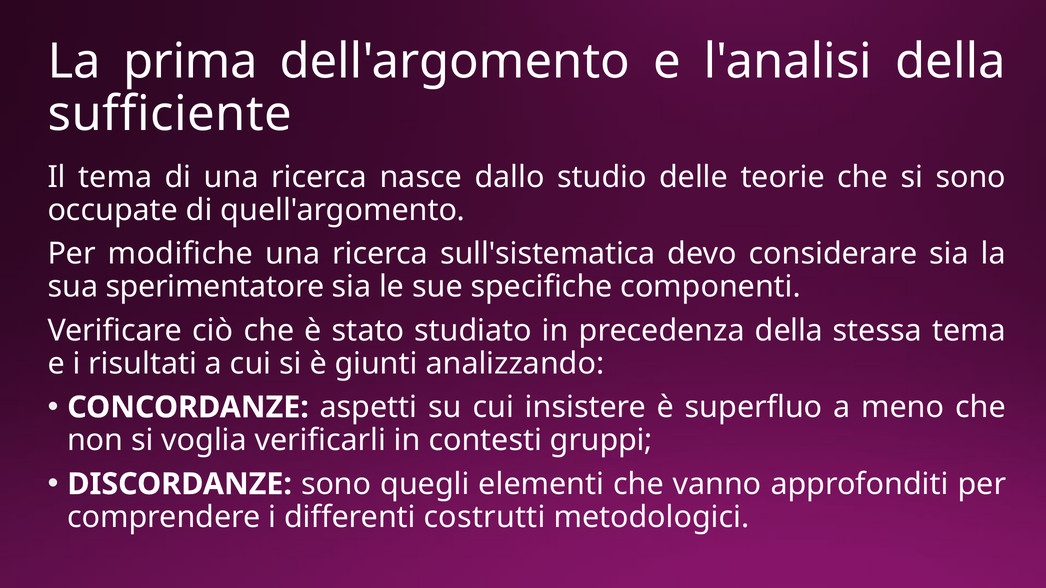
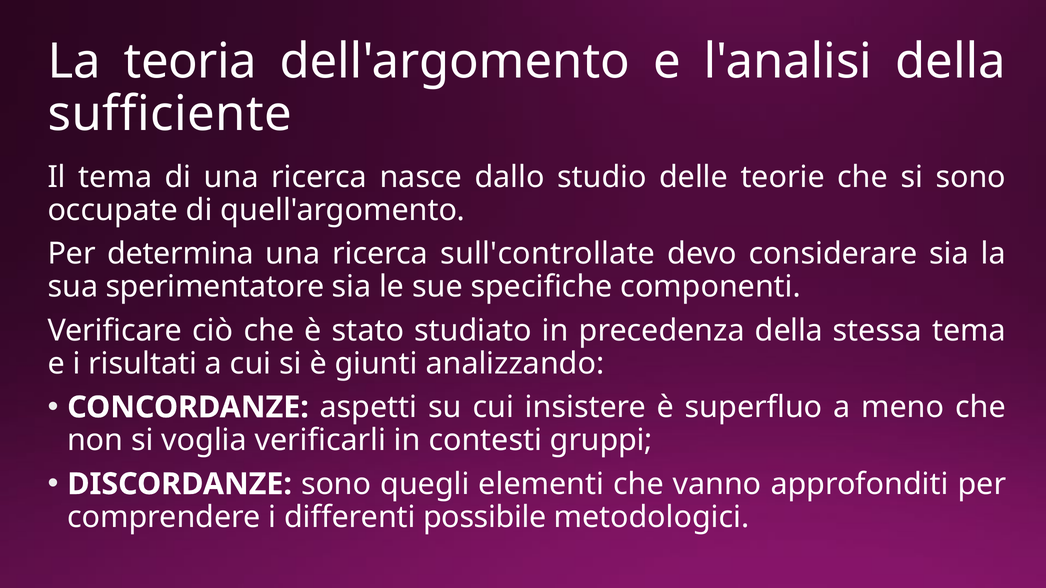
prima: prima -> teoria
modifiche: modifiche -> determina
sull'sistematica: sull'sistematica -> sull'controllate
costrutti: costrutti -> possibile
